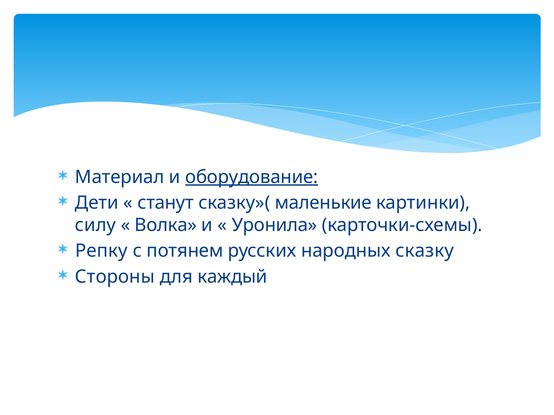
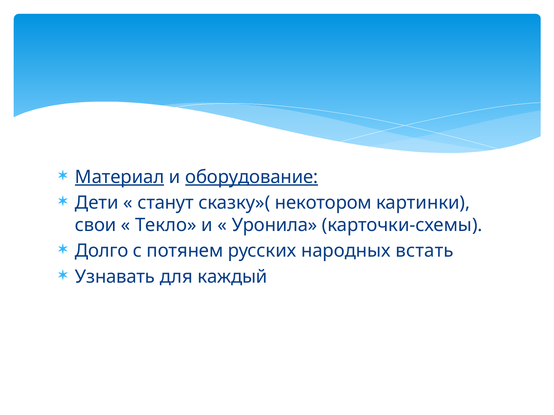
Материал underline: none -> present
маленькие: маленькие -> некотором
силу: силу -> свои
Волка: Волка -> Текло
Репку: Репку -> Долго
сказку: сказку -> встать
Стороны: Стороны -> Узнавать
